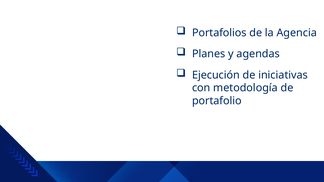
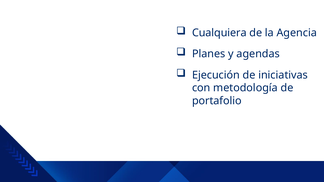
Portafolios: Portafolios -> Cualquiera
